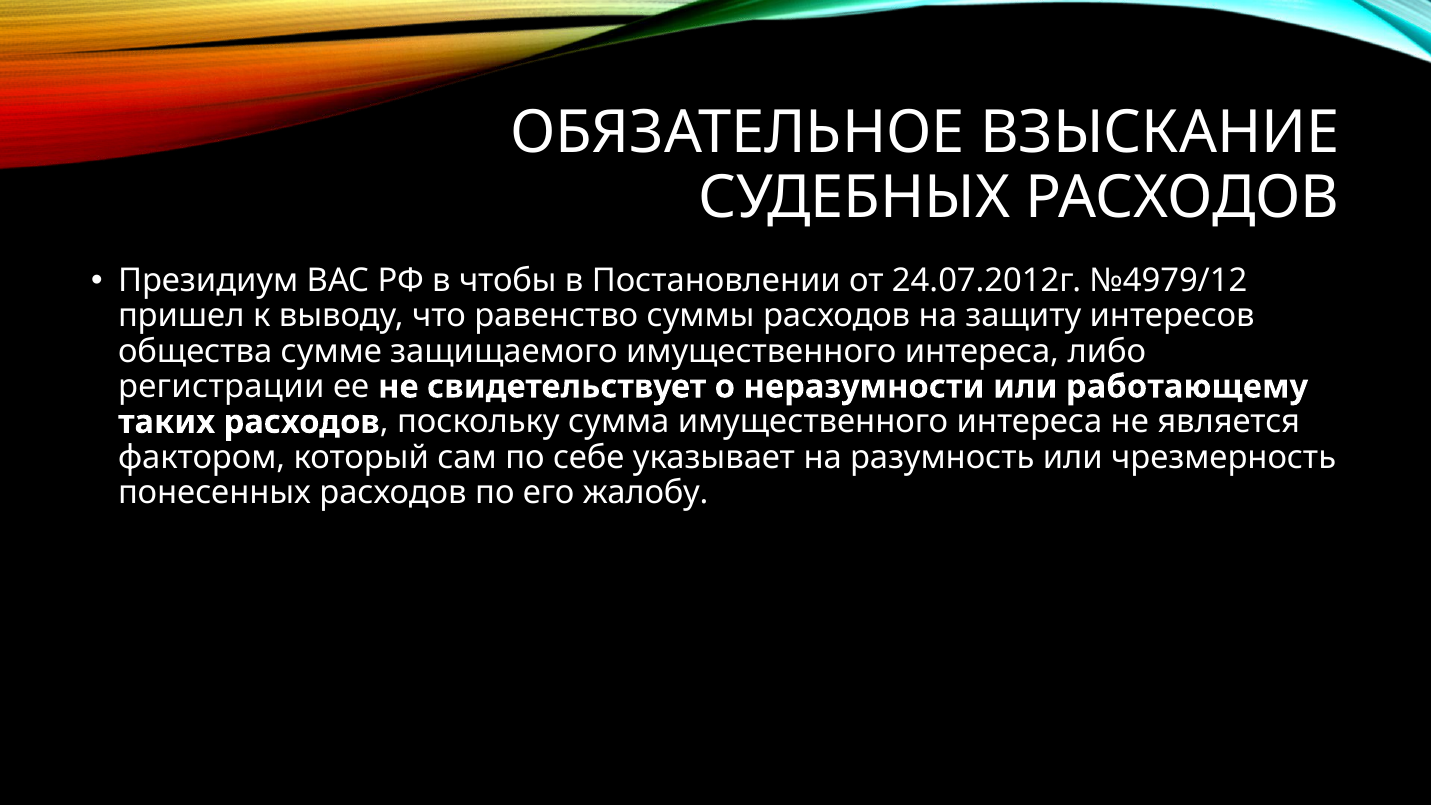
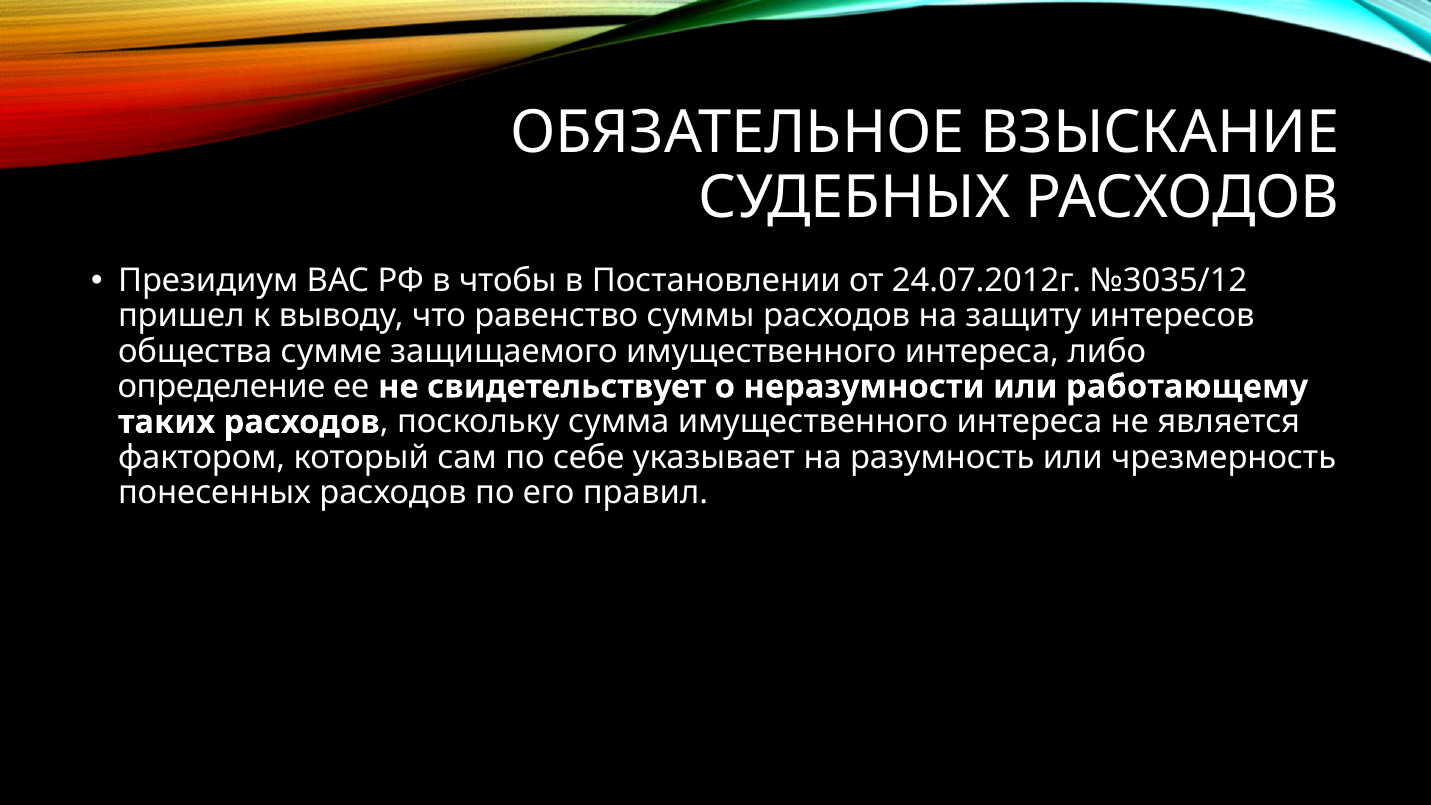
№4979/12: №4979/12 -> №3035/12
регистрации: регистрации -> определение
жалобу: жалобу -> правил
